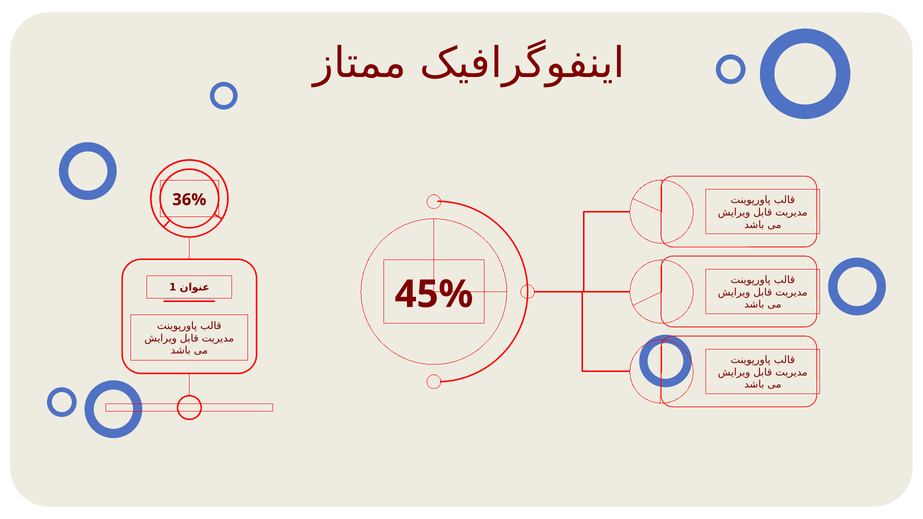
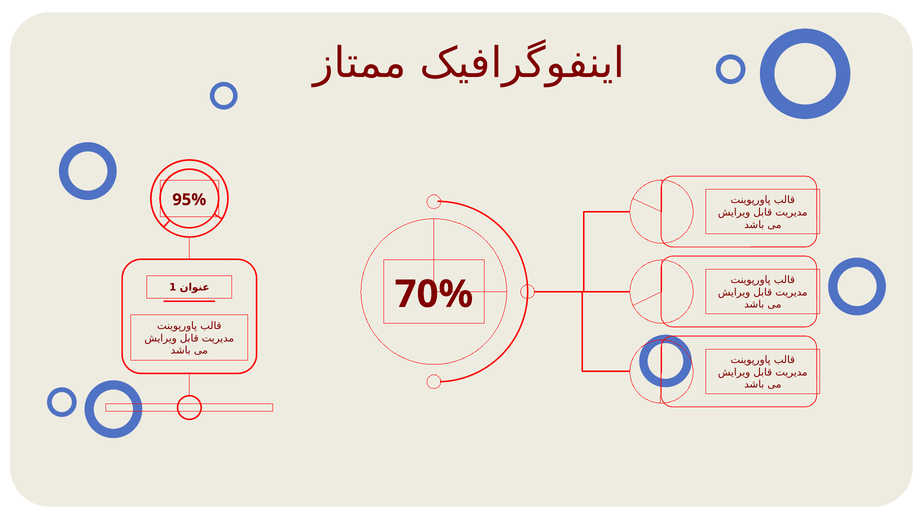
36%: 36% -> 95%
45%: 45% -> 70%
